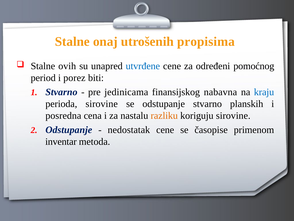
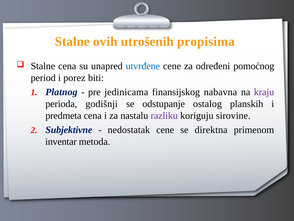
onaj: onaj -> ovih
Stalne ovih: ovih -> cena
Stvarno at (61, 92): Stvarno -> Platnog
kraju colour: blue -> purple
perioda sirovine: sirovine -> godišnji
odstupanje stvarno: stvarno -> ostalog
posredna: posredna -> predmeta
razliku colour: orange -> purple
Odstupanje at (69, 130): Odstupanje -> Subjektivne
časopise: časopise -> direktna
